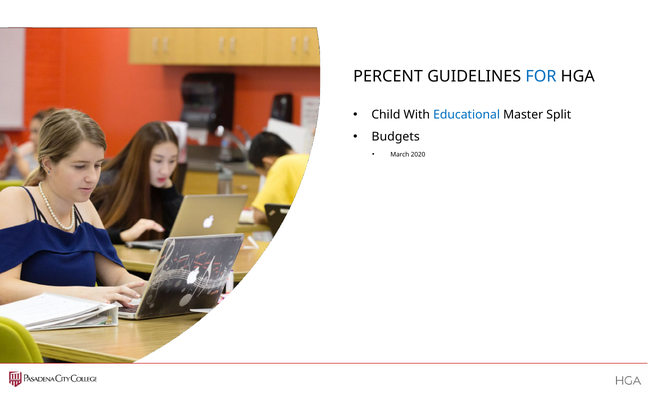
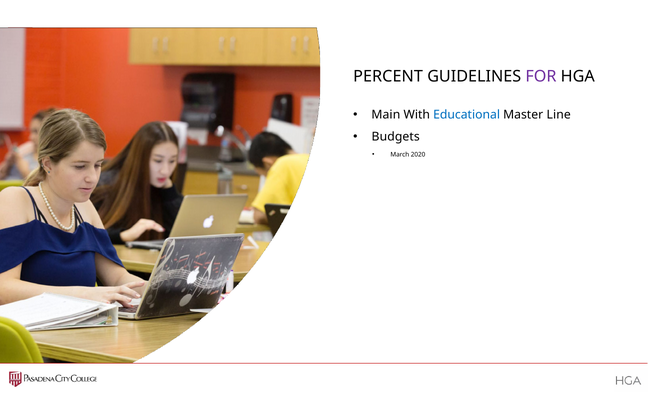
FOR colour: blue -> purple
Child: Child -> Main
Split: Split -> Line
